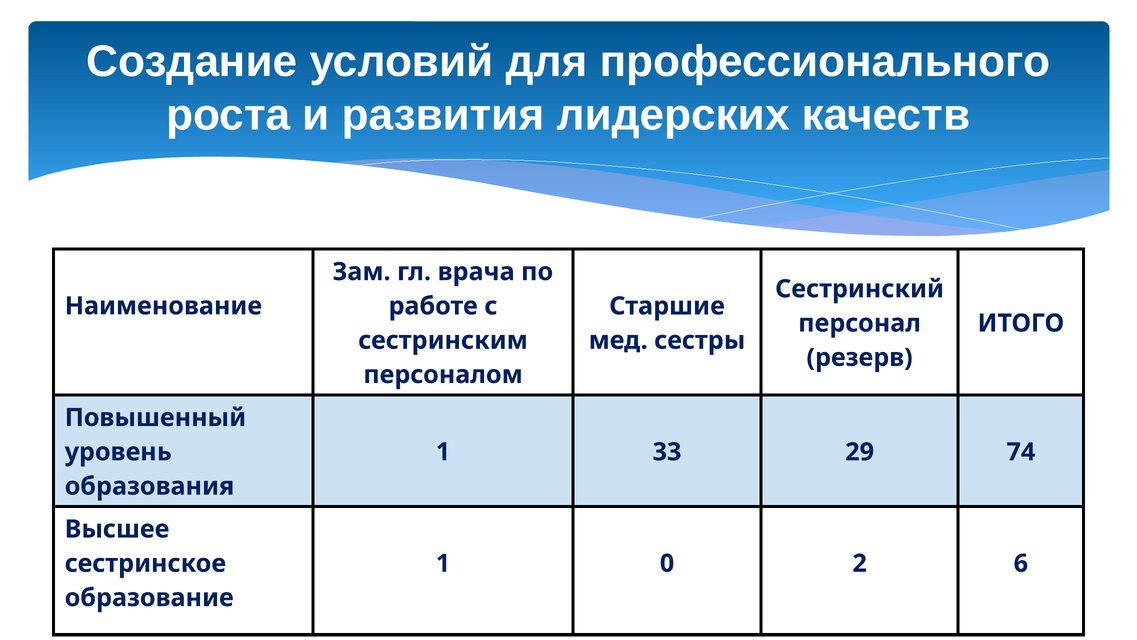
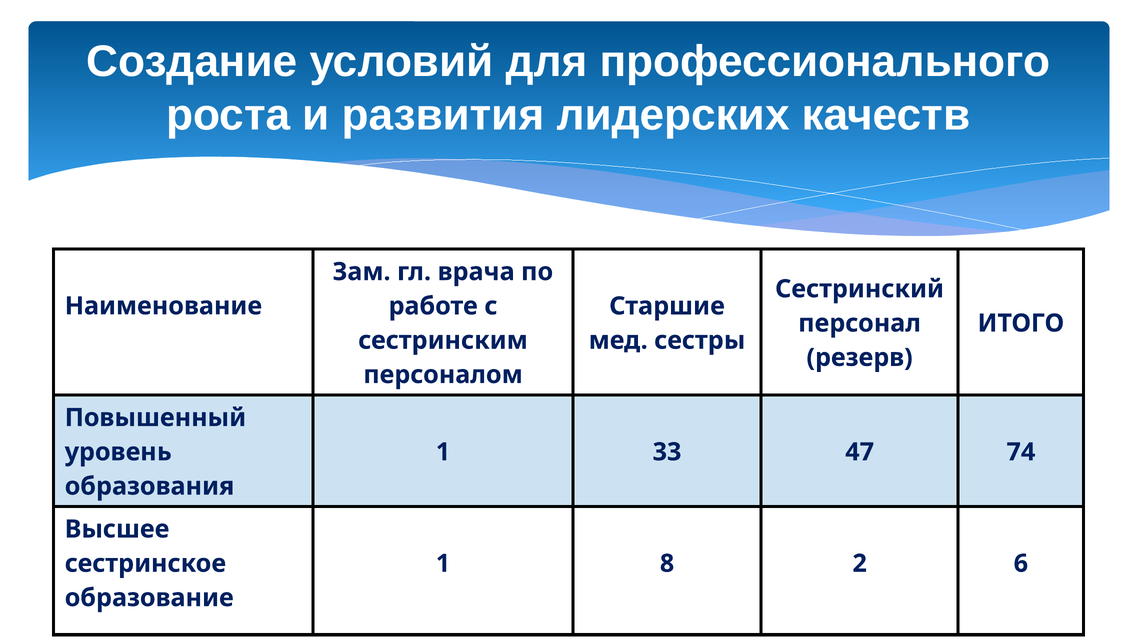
29: 29 -> 47
0: 0 -> 8
